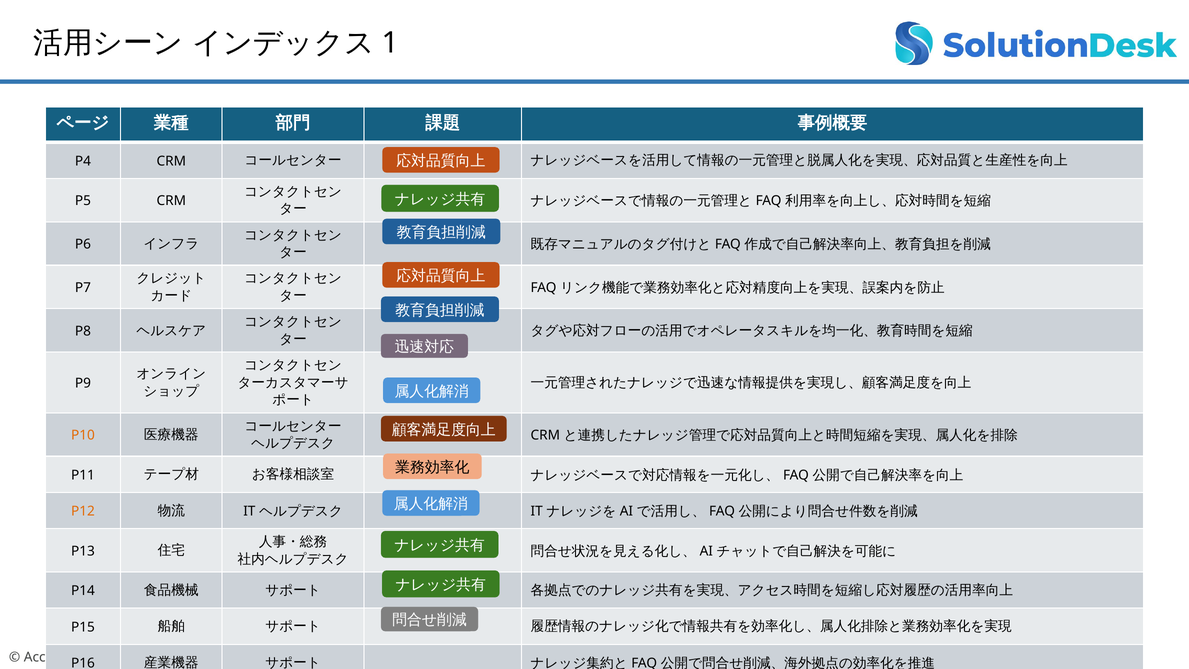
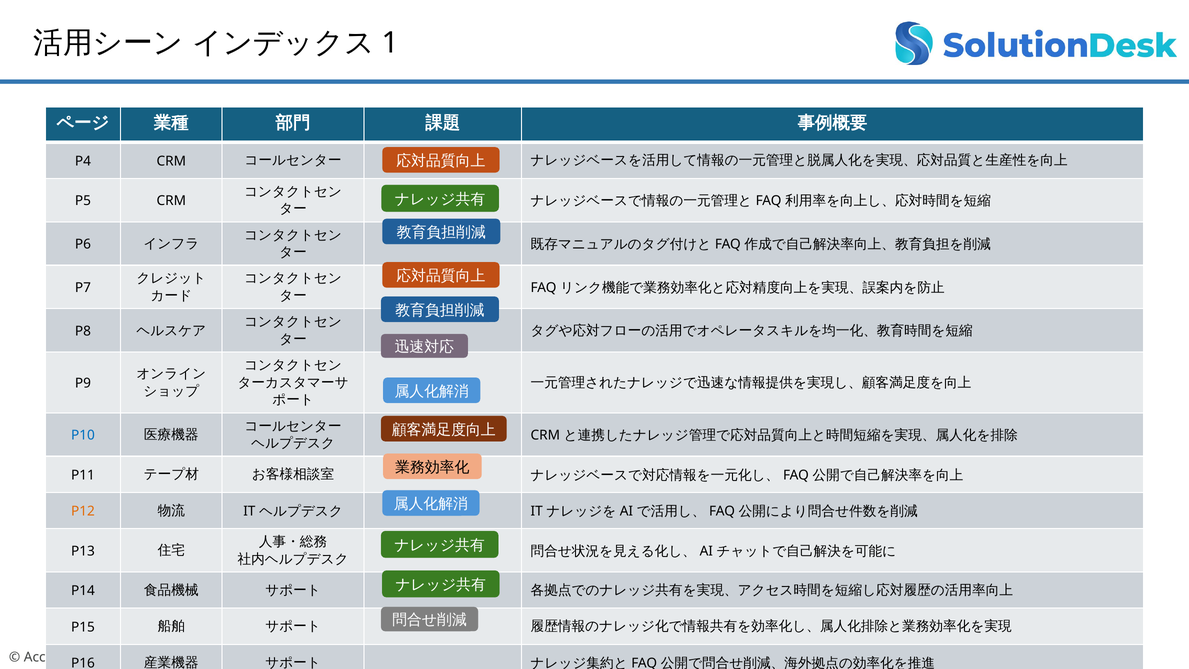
P10 colour: orange -> blue
